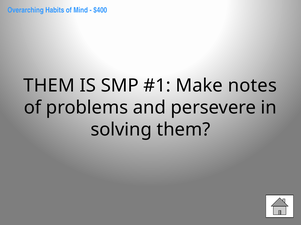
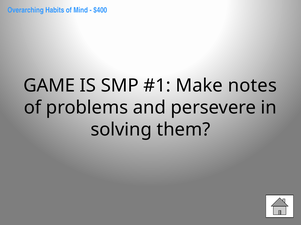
THEM at (49, 86): THEM -> GAME
